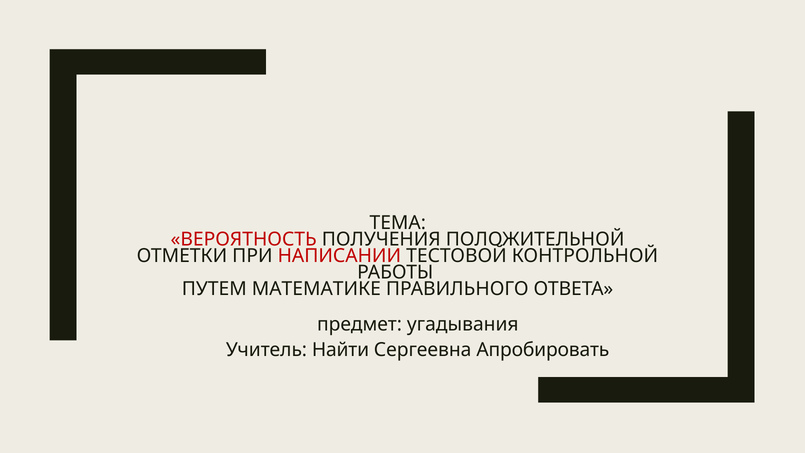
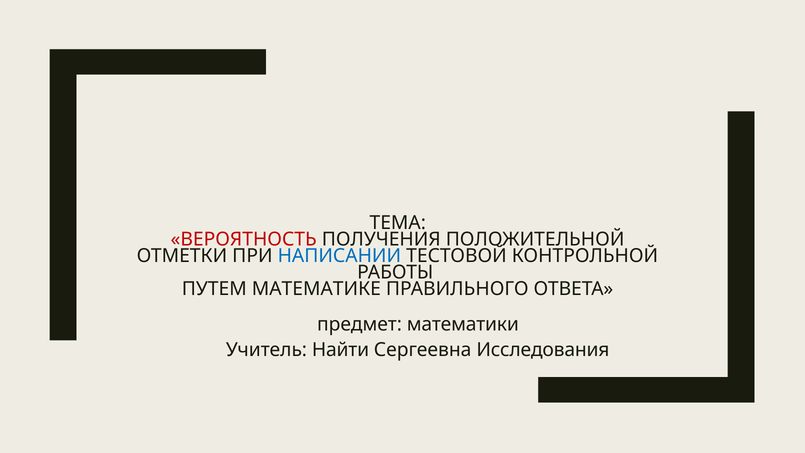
НАПИСАНИИ colour: red -> blue
угадывания: угадывания -> математики
Апробировать: Апробировать -> Исследования
